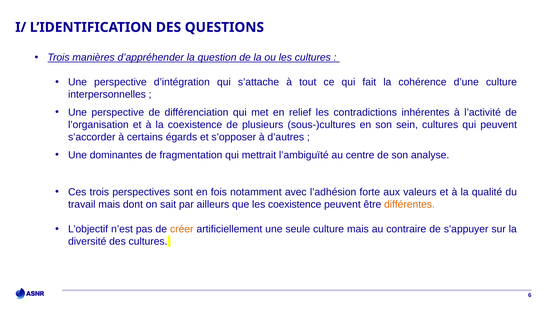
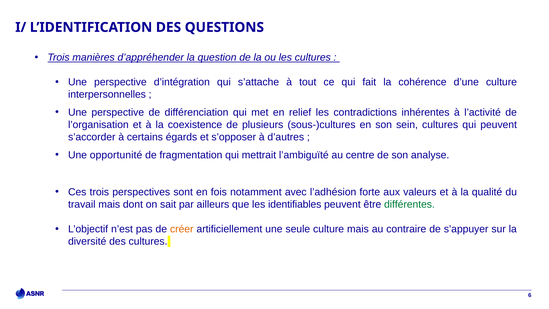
dominantes: dominantes -> opportunité
les coexistence: coexistence -> identifiables
différentes colour: orange -> green
